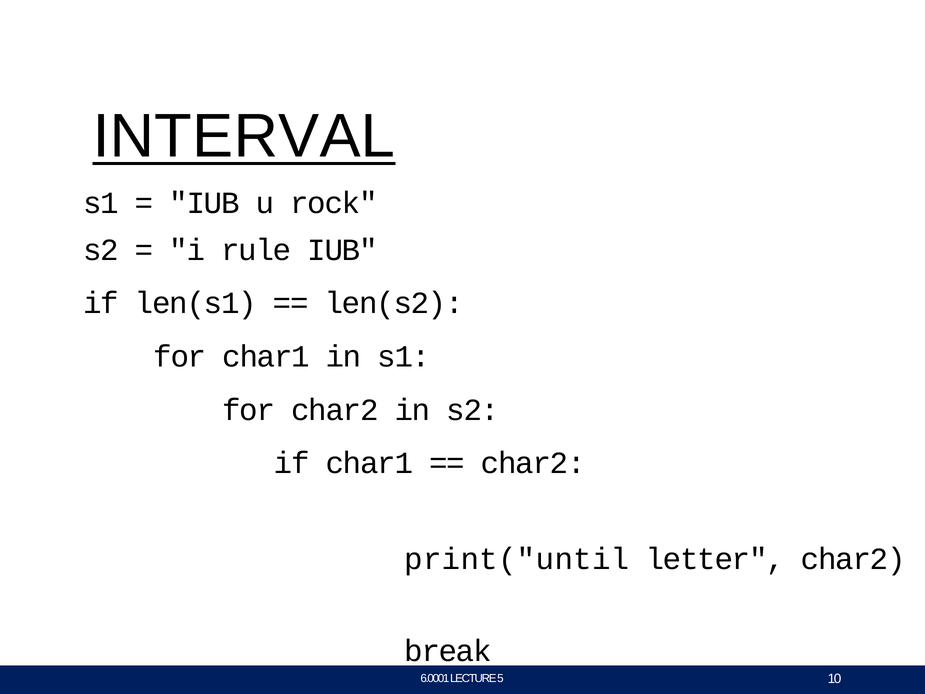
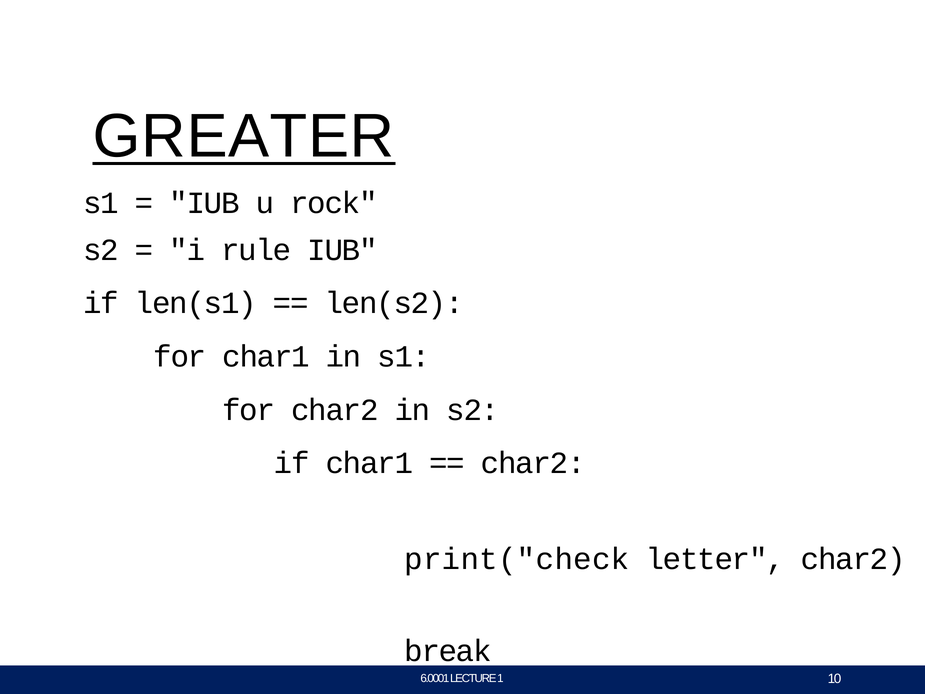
INTERVAL: INTERVAL -> GREATER
print("until: print("until -> print("check
5: 5 -> 1
